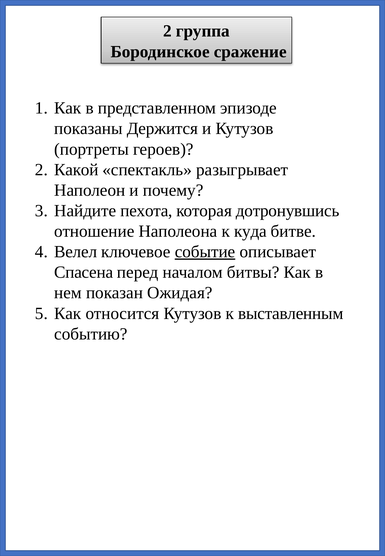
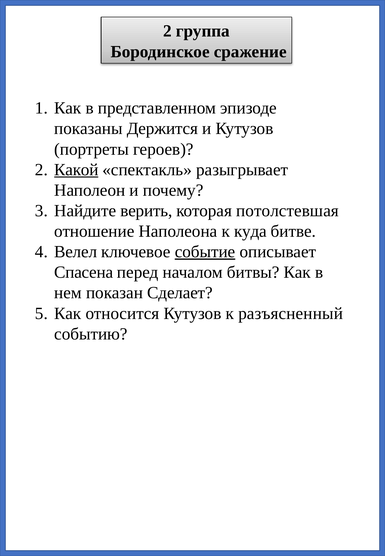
Какой underline: none -> present
пехота: пехота -> верить
дотронувшись: дотронувшись -> потолстевшая
Ожидая: Ожидая -> Сделает
выставленным: выставленным -> разъясненный
